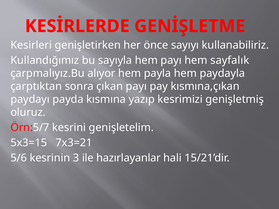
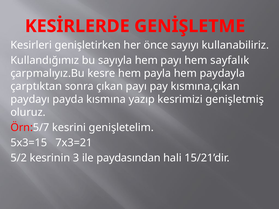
alıyor: alıyor -> kesre
5/6: 5/6 -> 5/2
hazırlayanlar: hazırlayanlar -> paydasından
